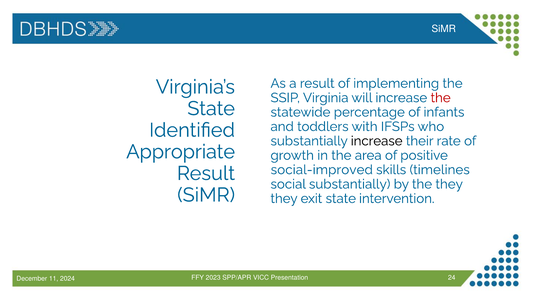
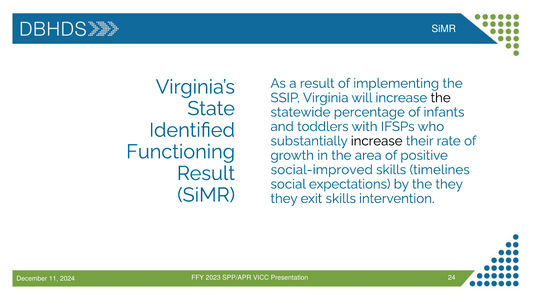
the at (441, 98) colour: red -> black
Appropriate: Appropriate -> Functioning
social substantially: substantially -> expectations
exit state: state -> skills
